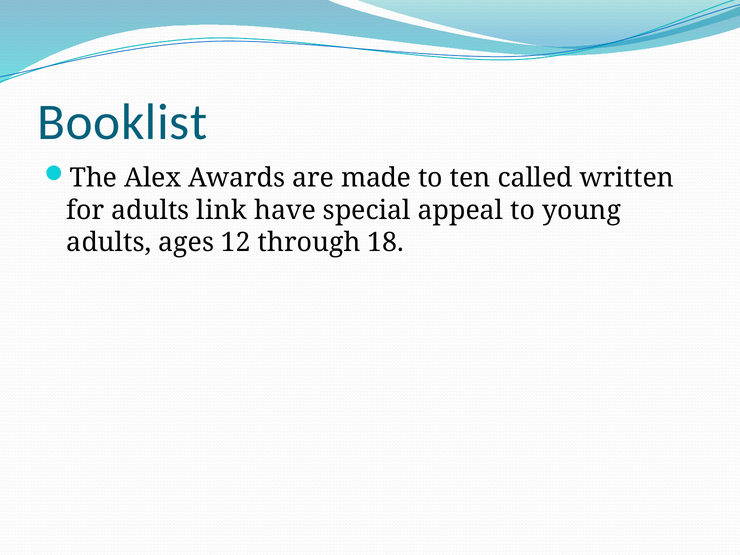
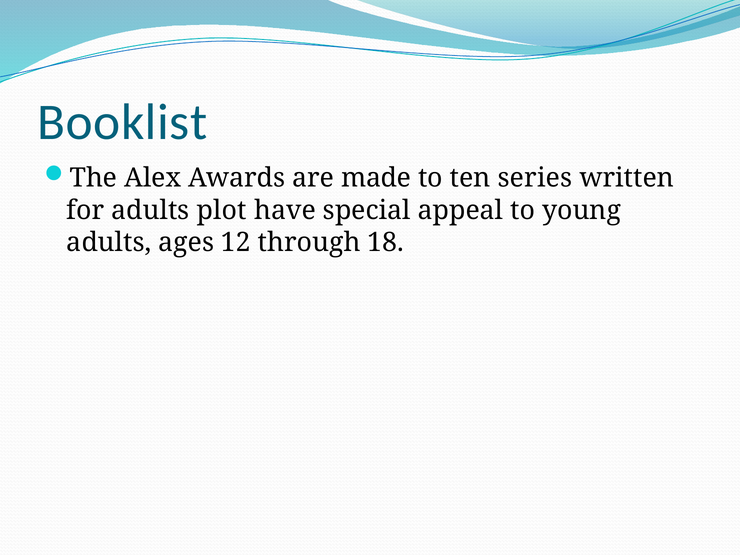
called: called -> series
link: link -> plot
